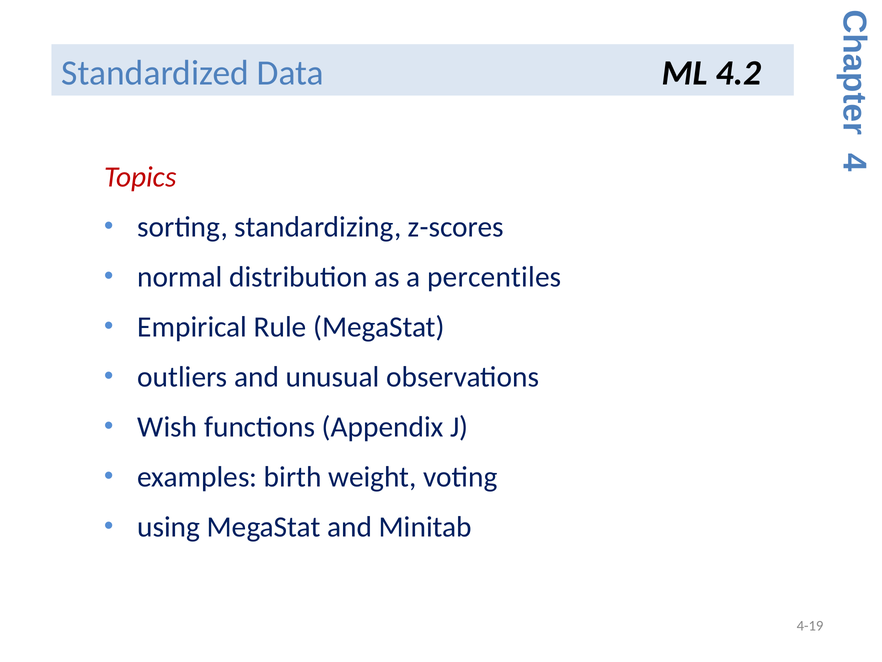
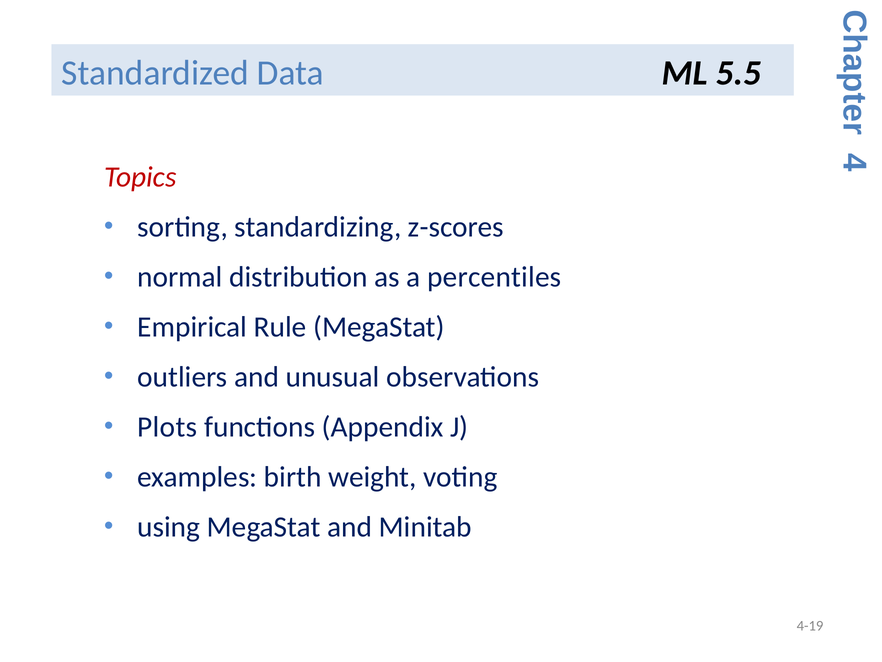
4.2: 4.2 -> 5.5
Wish: Wish -> Plots
